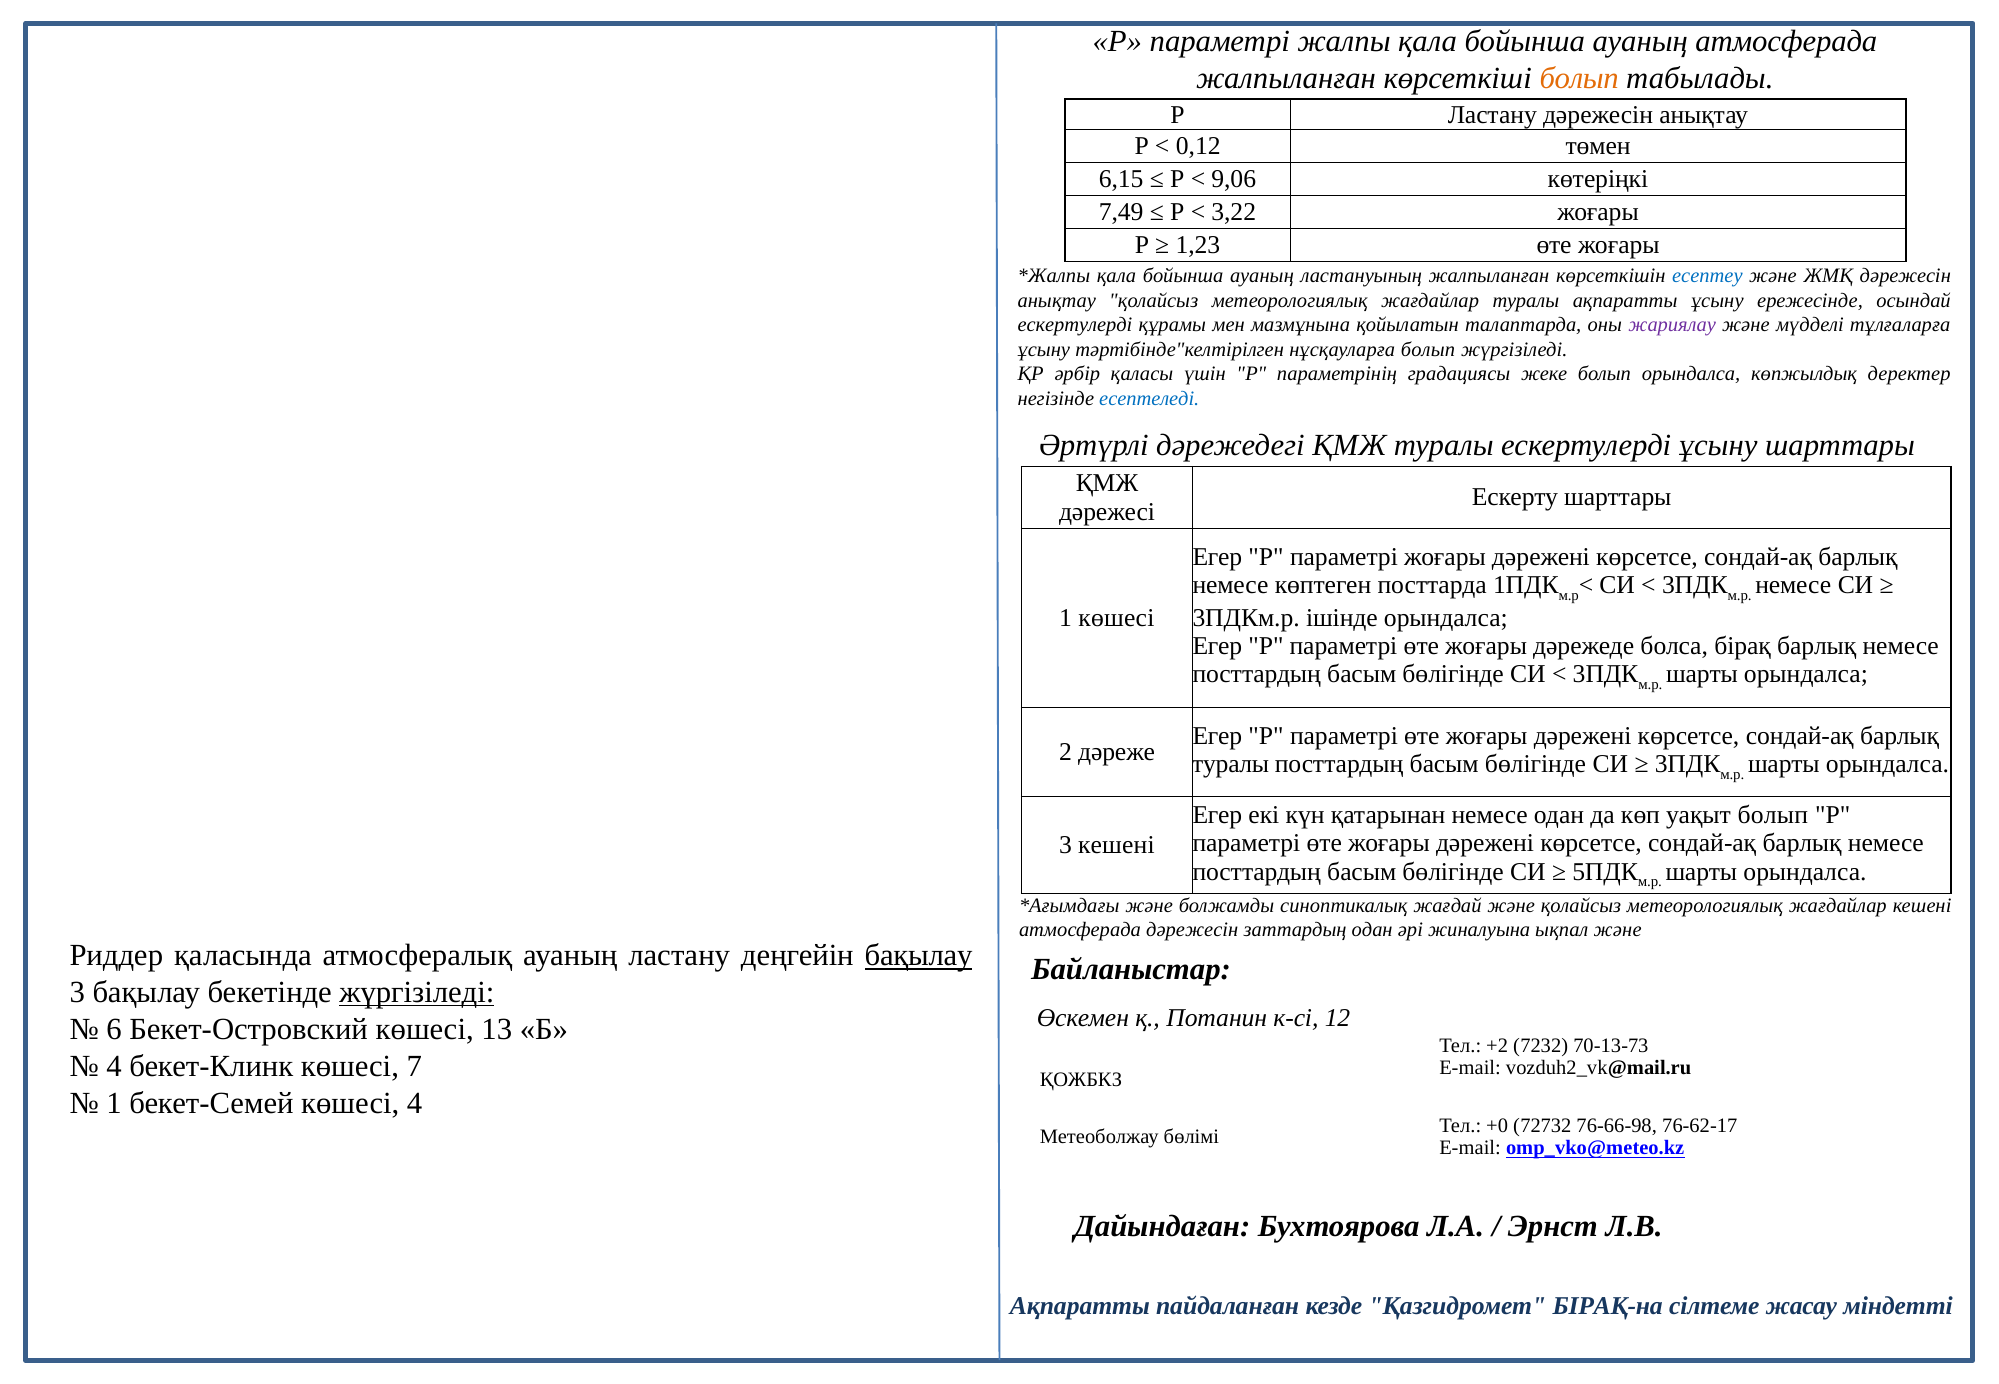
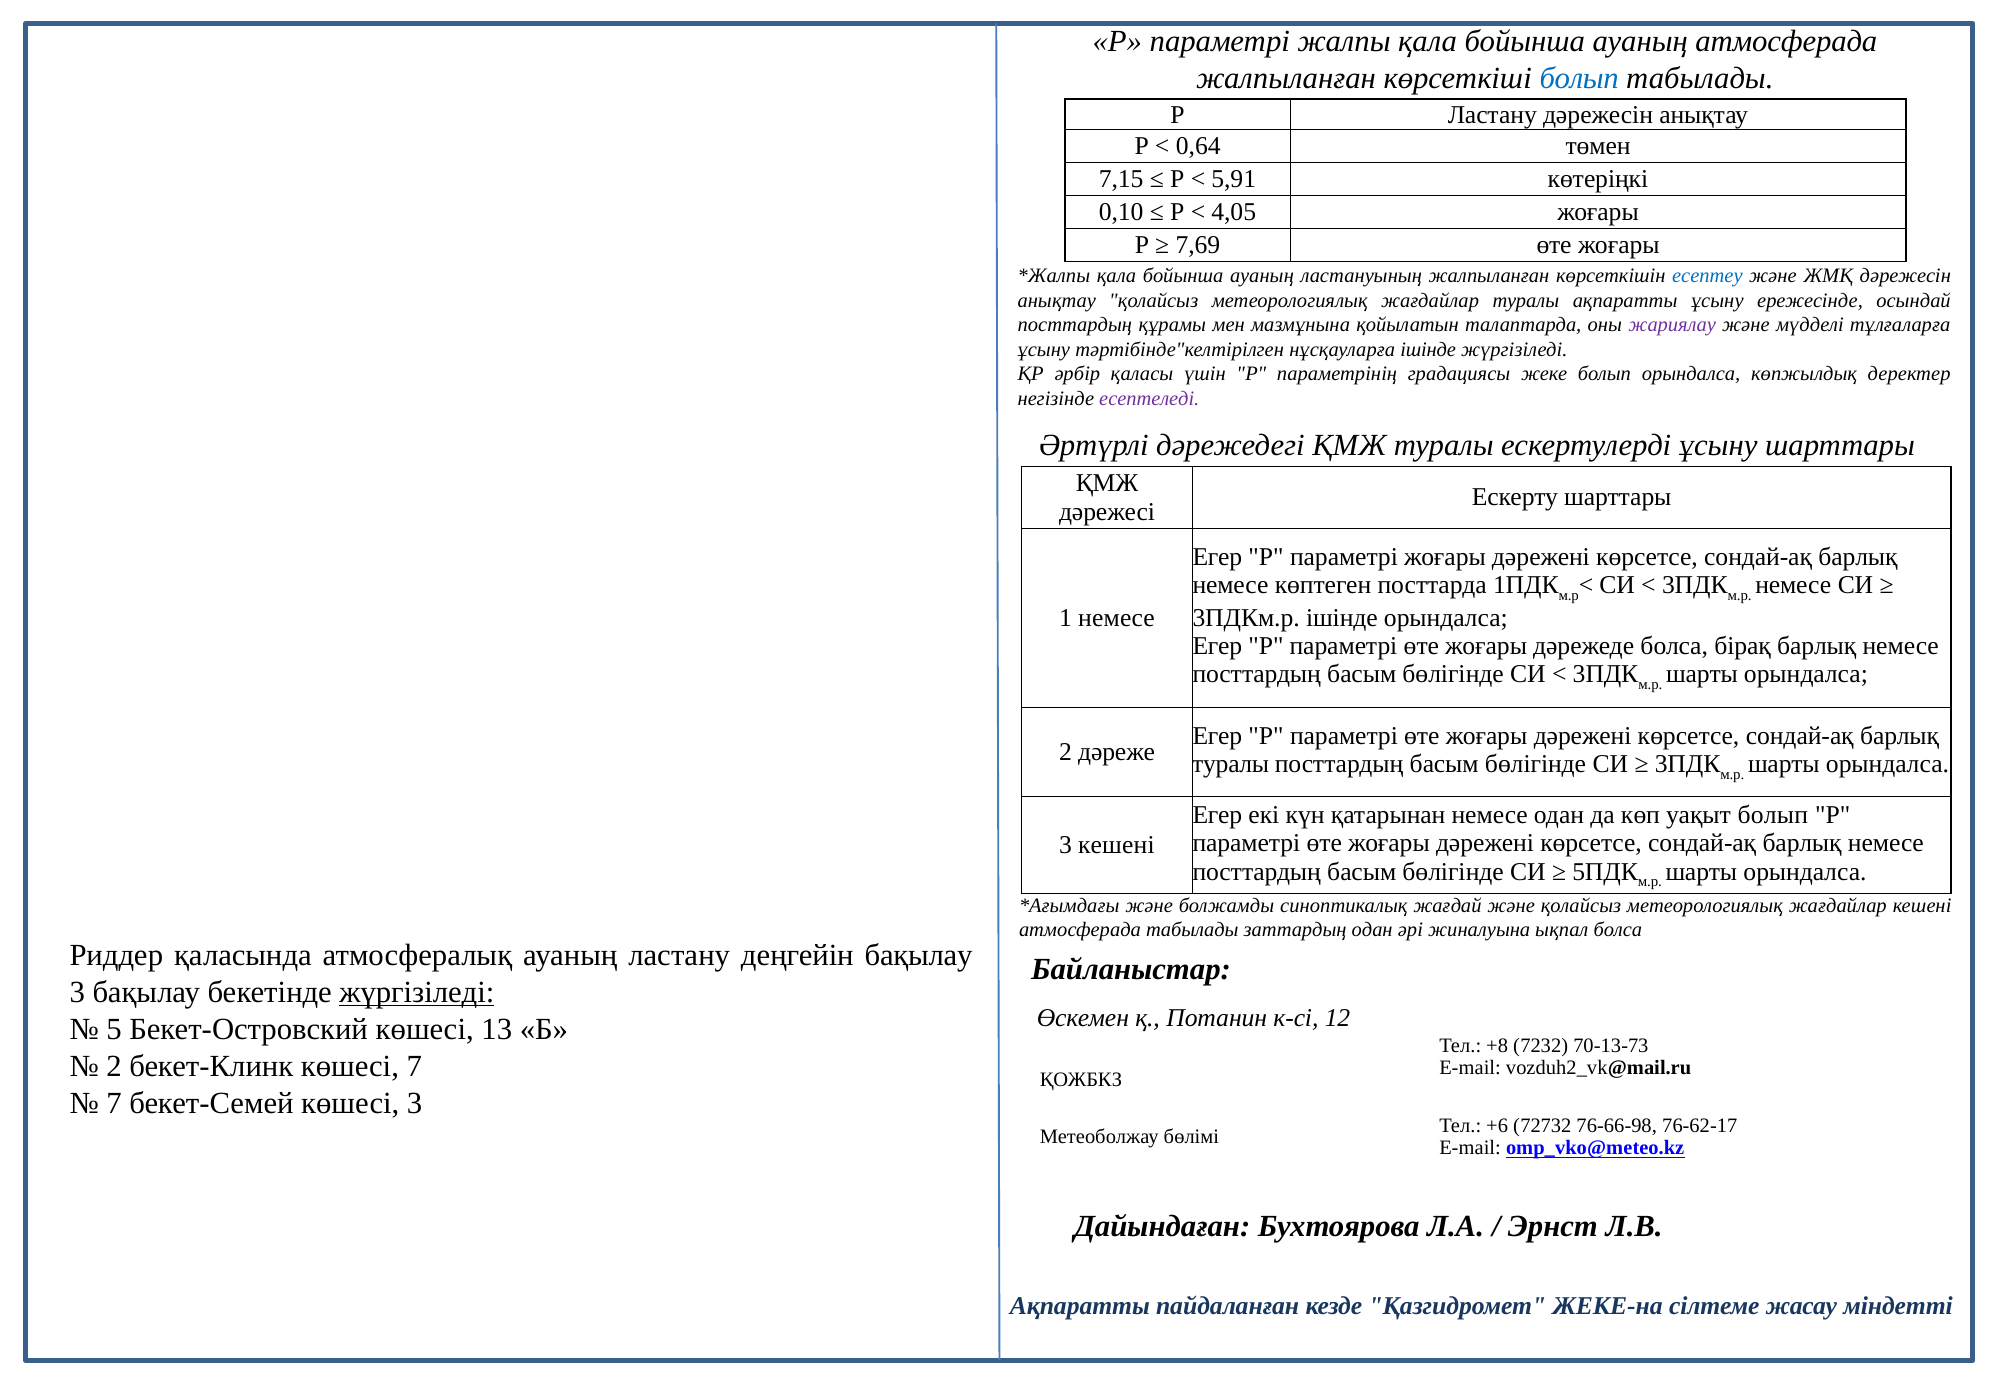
болып at (1579, 78) colour: orange -> blue
0,12: 0,12 -> 0,64
6,15: 6,15 -> 7,15
9,06: 9,06 -> 5,91
7,49: 7,49 -> 0,10
3,22: 3,22 -> 4,05
1,23: 1,23 -> 7,69
ескертулерді at (1075, 325): ескертулерді -> посттардың
нұсқауларға болып: болып -> ішінде
есептеледі colour: blue -> purple
1 көшесі: көшесі -> немесе
атмосферада дәрежесін: дәрежесін -> табылады
ықпал және: және -> болса
бақылау at (919, 955) underline: present -> none
6: 6 -> 5
+2: +2 -> +8
4 at (114, 1066): 4 -> 2
1 at (114, 1103): 1 -> 7
көшесі 4: 4 -> 3
+0: +0 -> +6
БІРАҚ-на: БІРАҚ-на -> ЖЕКЕ-на
